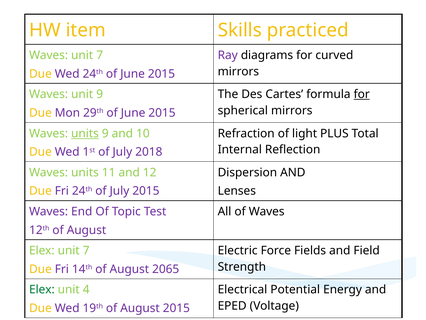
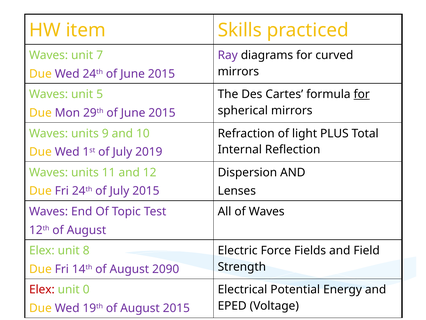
unit 9: 9 -> 5
units at (85, 133) underline: present -> none
2018: 2018 -> 2019
Elex unit 7: 7 -> 8
2065: 2065 -> 2090
Elex at (42, 289) colour: green -> red
4: 4 -> 0
